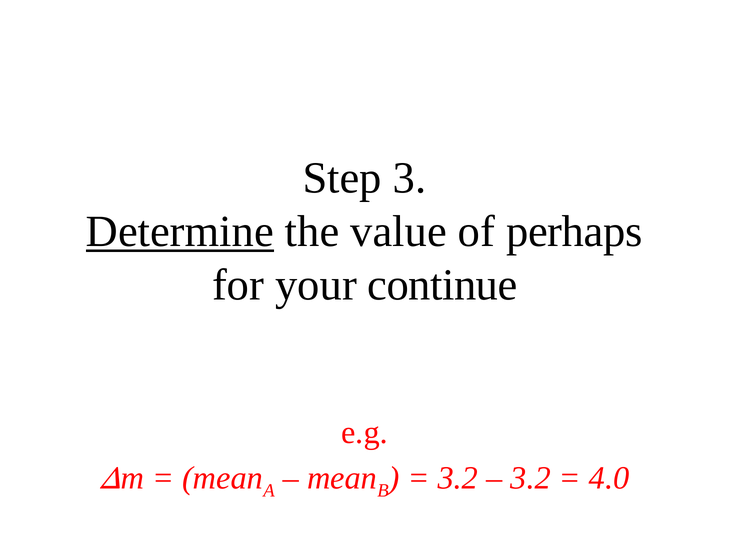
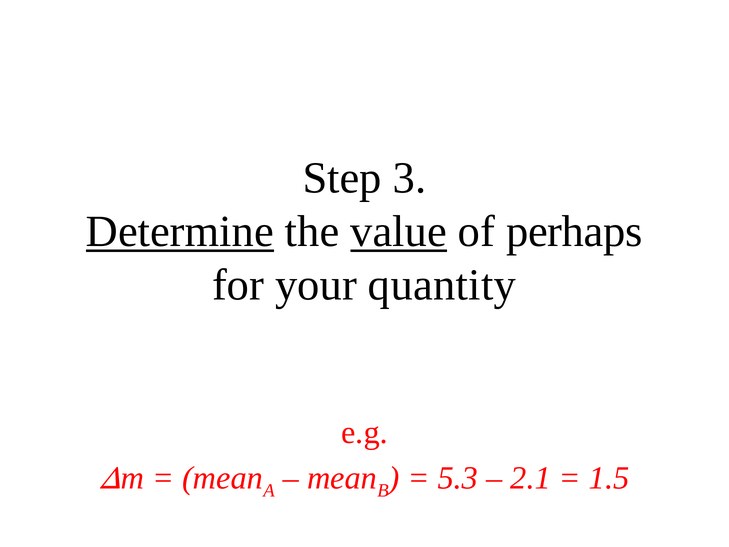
value underline: none -> present
continue: continue -> quantity
3.2 at (458, 478): 3.2 -> 5.3
3.2 at (531, 478): 3.2 -> 2.1
4.0: 4.0 -> 1.5
